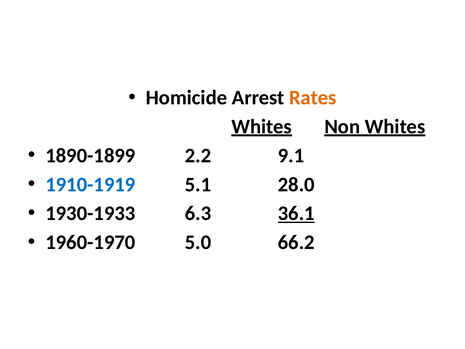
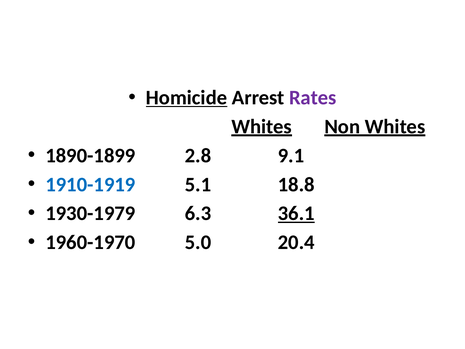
Homicide underline: none -> present
Rates colour: orange -> purple
2.2: 2.2 -> 2.8
28.0: 28.0 -> 18.8
1930-1933: 1930-1933 -> 1930-1979
66.2: 66.2 -> 20.4
